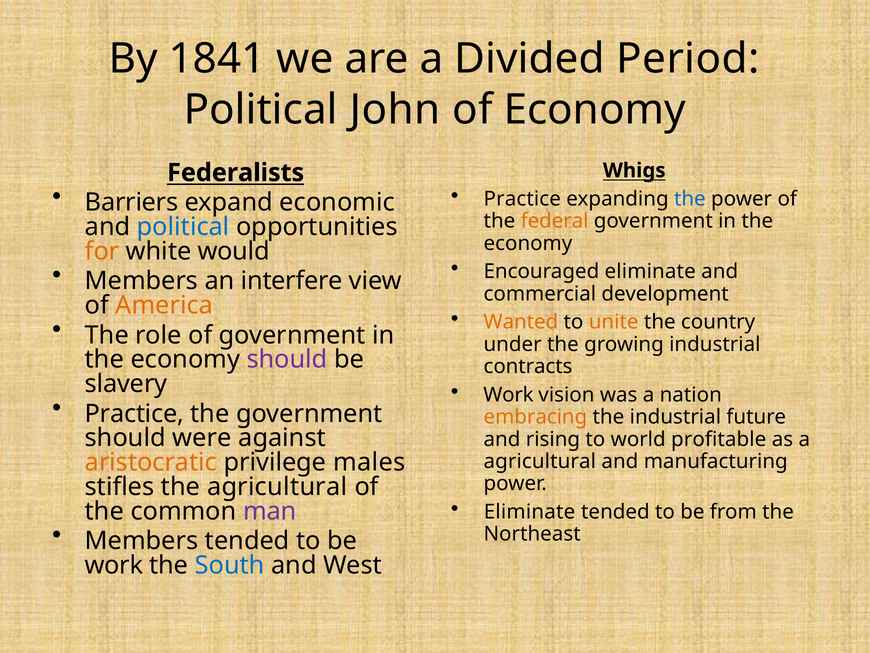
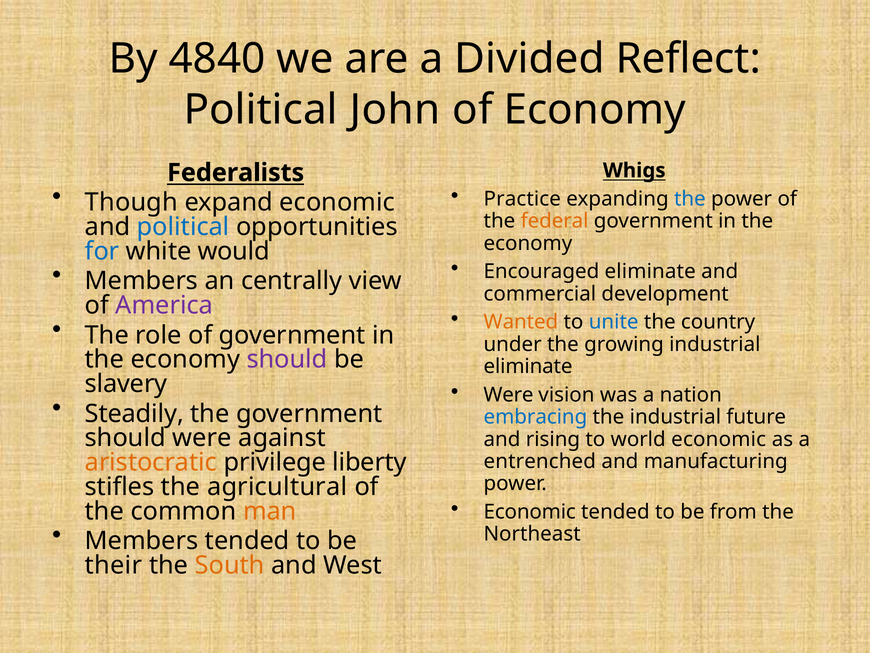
1841: 1841 -> 4840
Period: Period -> Reflect
Barriers: Barriers -> Though
for colour: orange -> blue
interfere: interfere -> centrally
America colour: orange -> purple
unite colour: orange -> blue
contracts at (528, 366): contracts -> eliminate
Work at (508, 395): Work -> Were
Practice at (134, 413): Practice -> Steadily
embracing colour: orange -> blue
world profitable: profitable -> economic
males: males -> liberty
agricultural at (540, 461): agricultural -> entrenched
Eliminate at (530, 512): Eliminate -> Economic
man colour: purple -> orange
work at (114, 565): work -> their
South colour: blue -> orange
